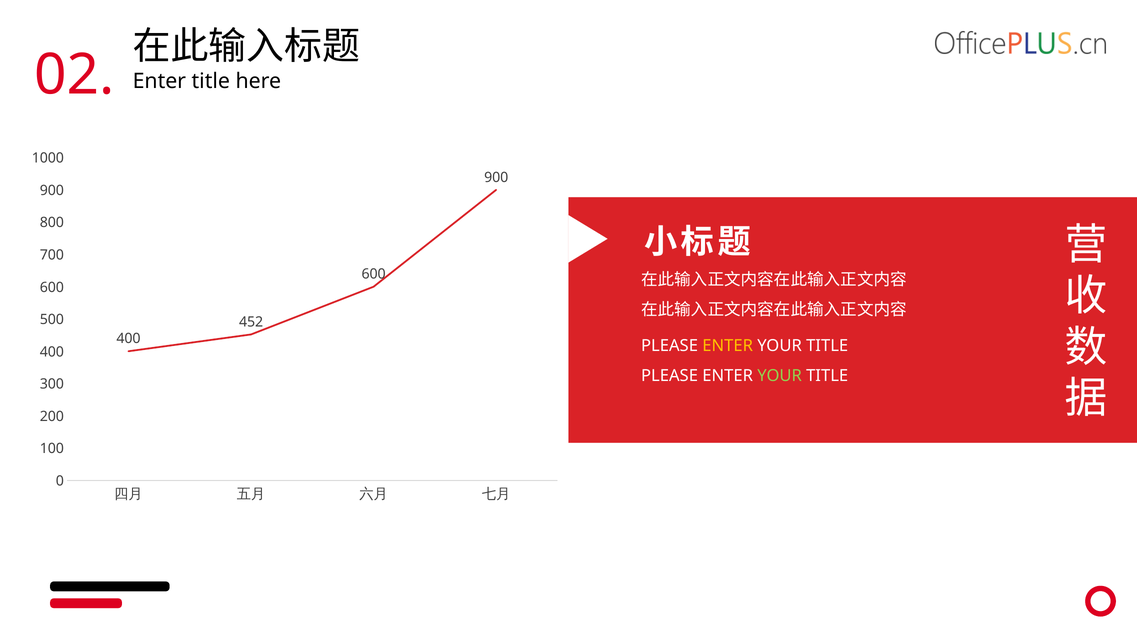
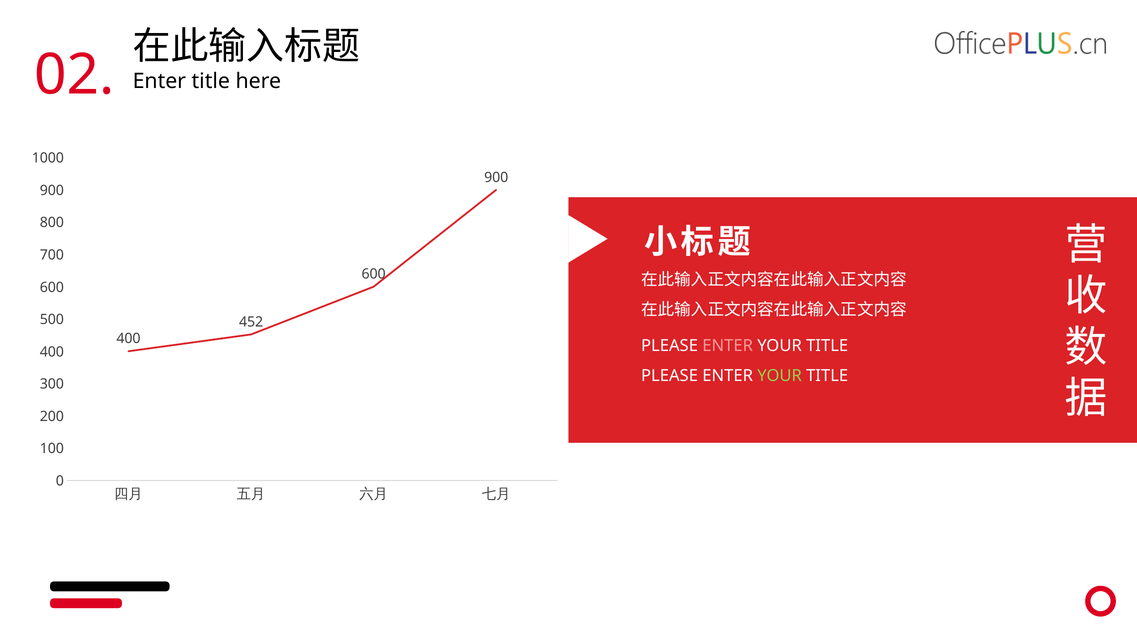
ENTER at (728, 345) colour: yellow -> pink
